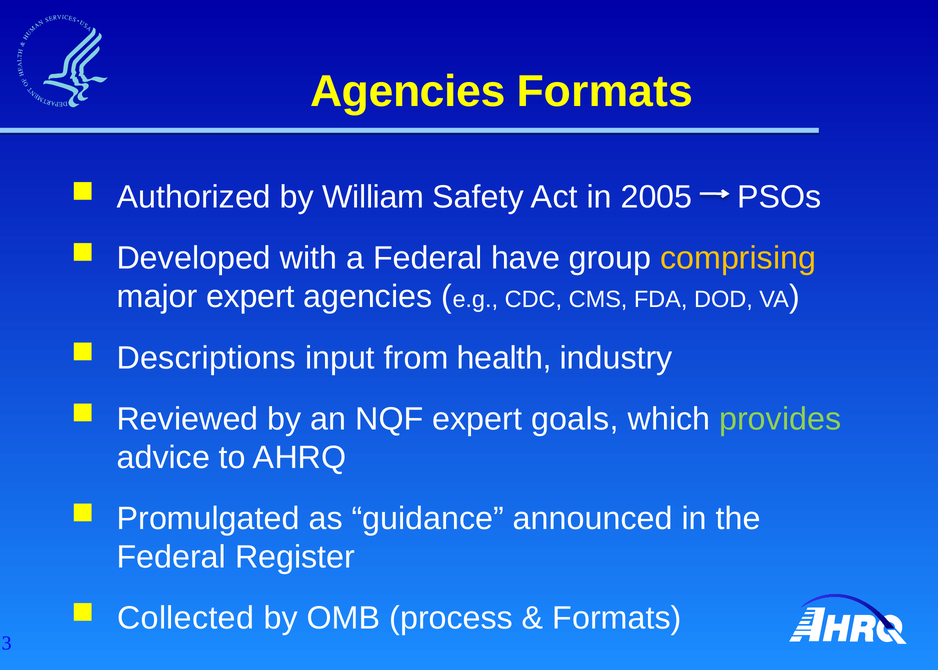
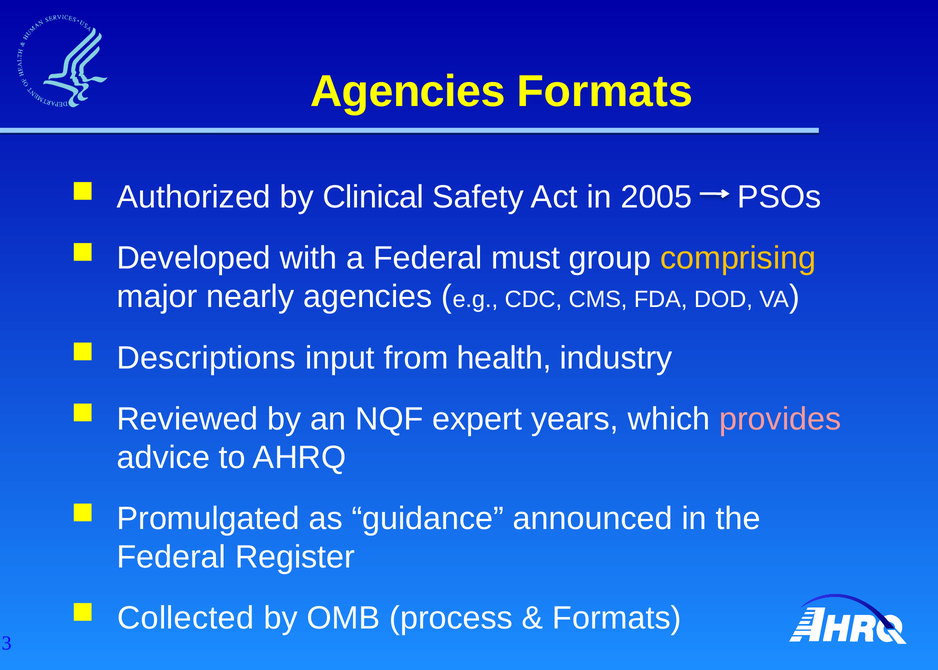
William: William -> Clinical
have: have -> must
major expert: expert -> nearly
goals: goals -> years
provides colour: light green -> pink
